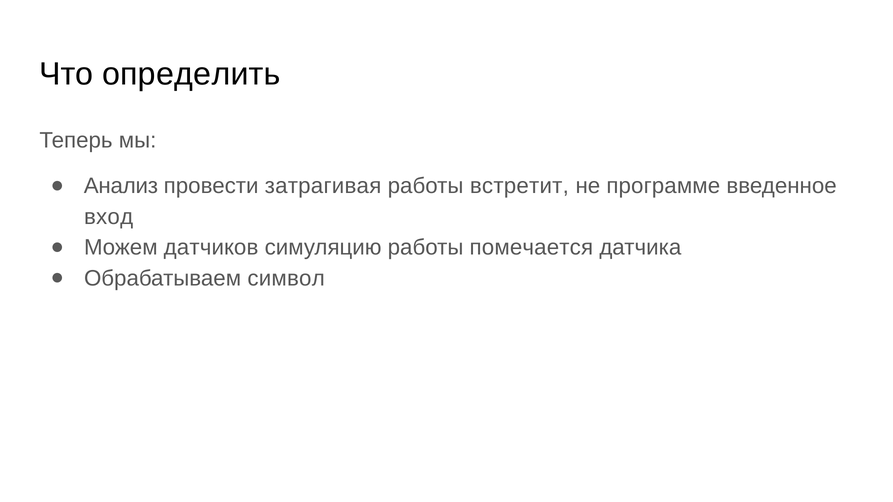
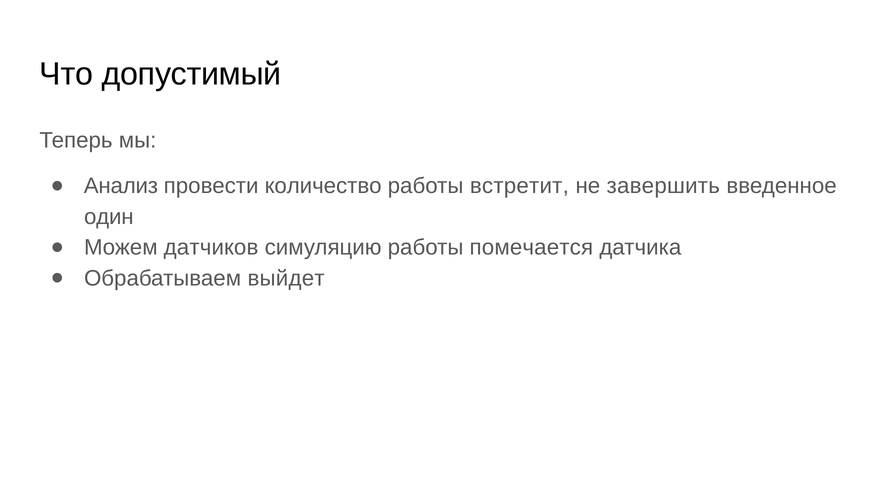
определить: определить -> допустимый
затрагивая: затрагивая -> количество
программе: программе -> завершить
вход: вход -> один
символ: символ -> выйдет
